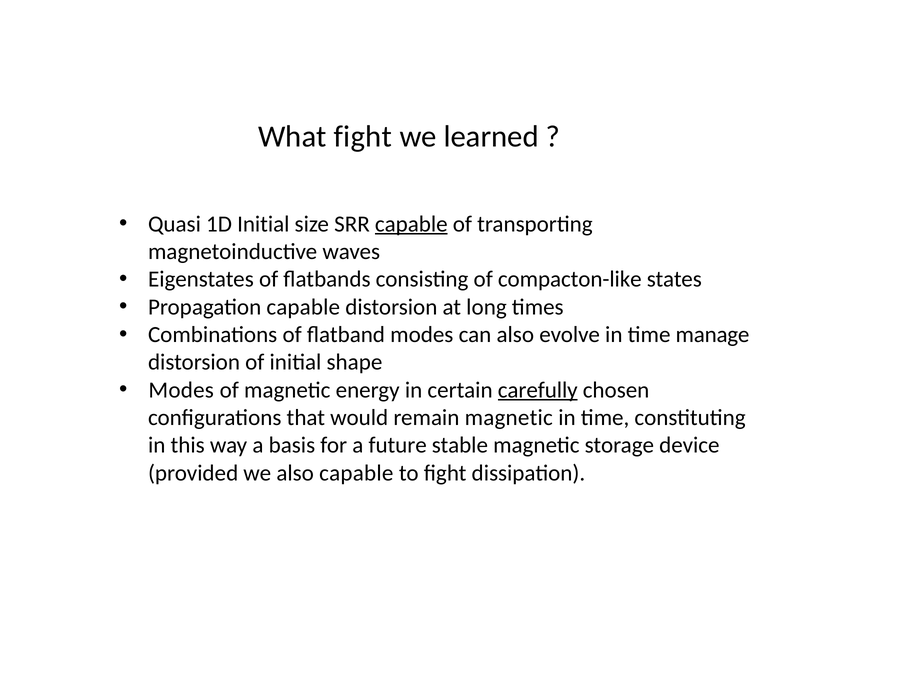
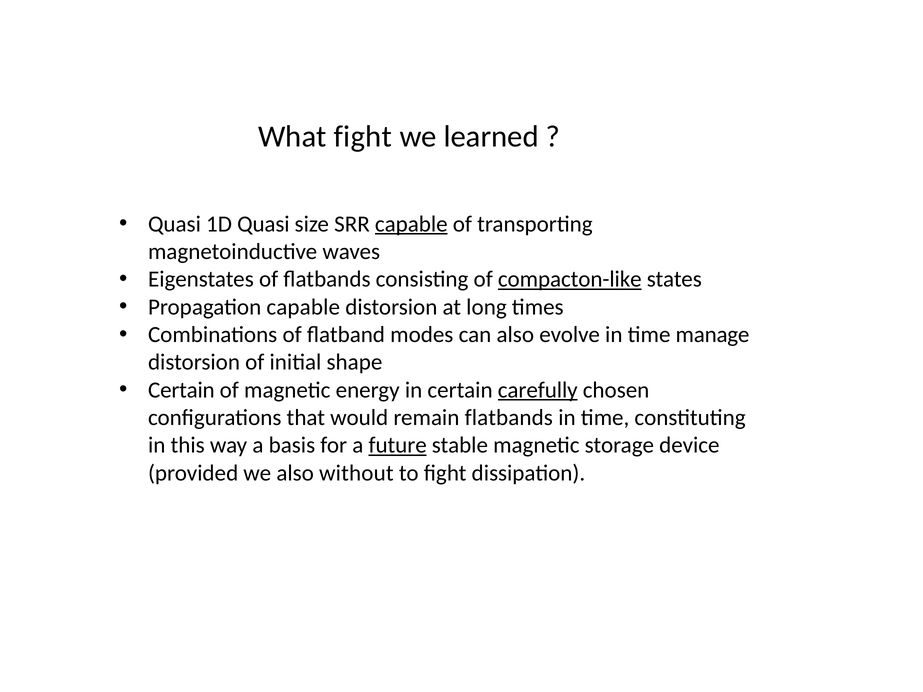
1D Initial: Initial -> Quasi
compacton-like underline: none -> present
Modes at (181, 390): Modes -> Certain
remain magnetic: magnetic -> flatbands
future underline: none -> present
also capable: capable -> without
